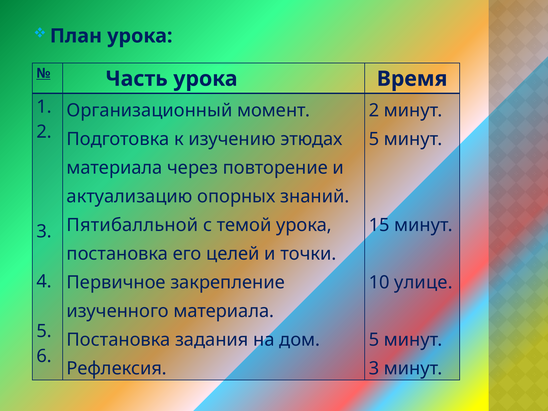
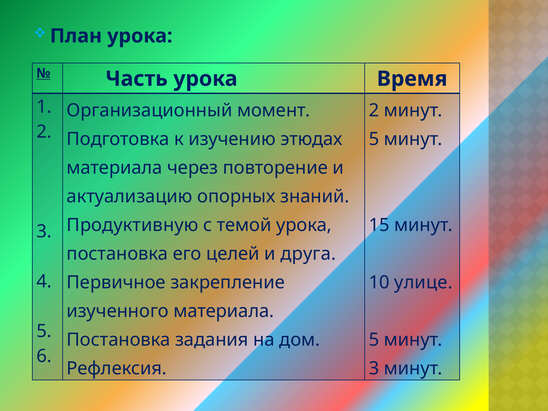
Пятибалльной: Пятибалльной -> Продуктивную
точки: точки -> друга
